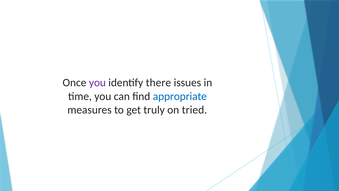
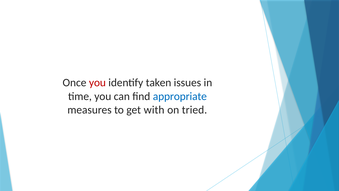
you at (97, 83) colour: purple -> red
there: there -> taken
truly: truly -> with
